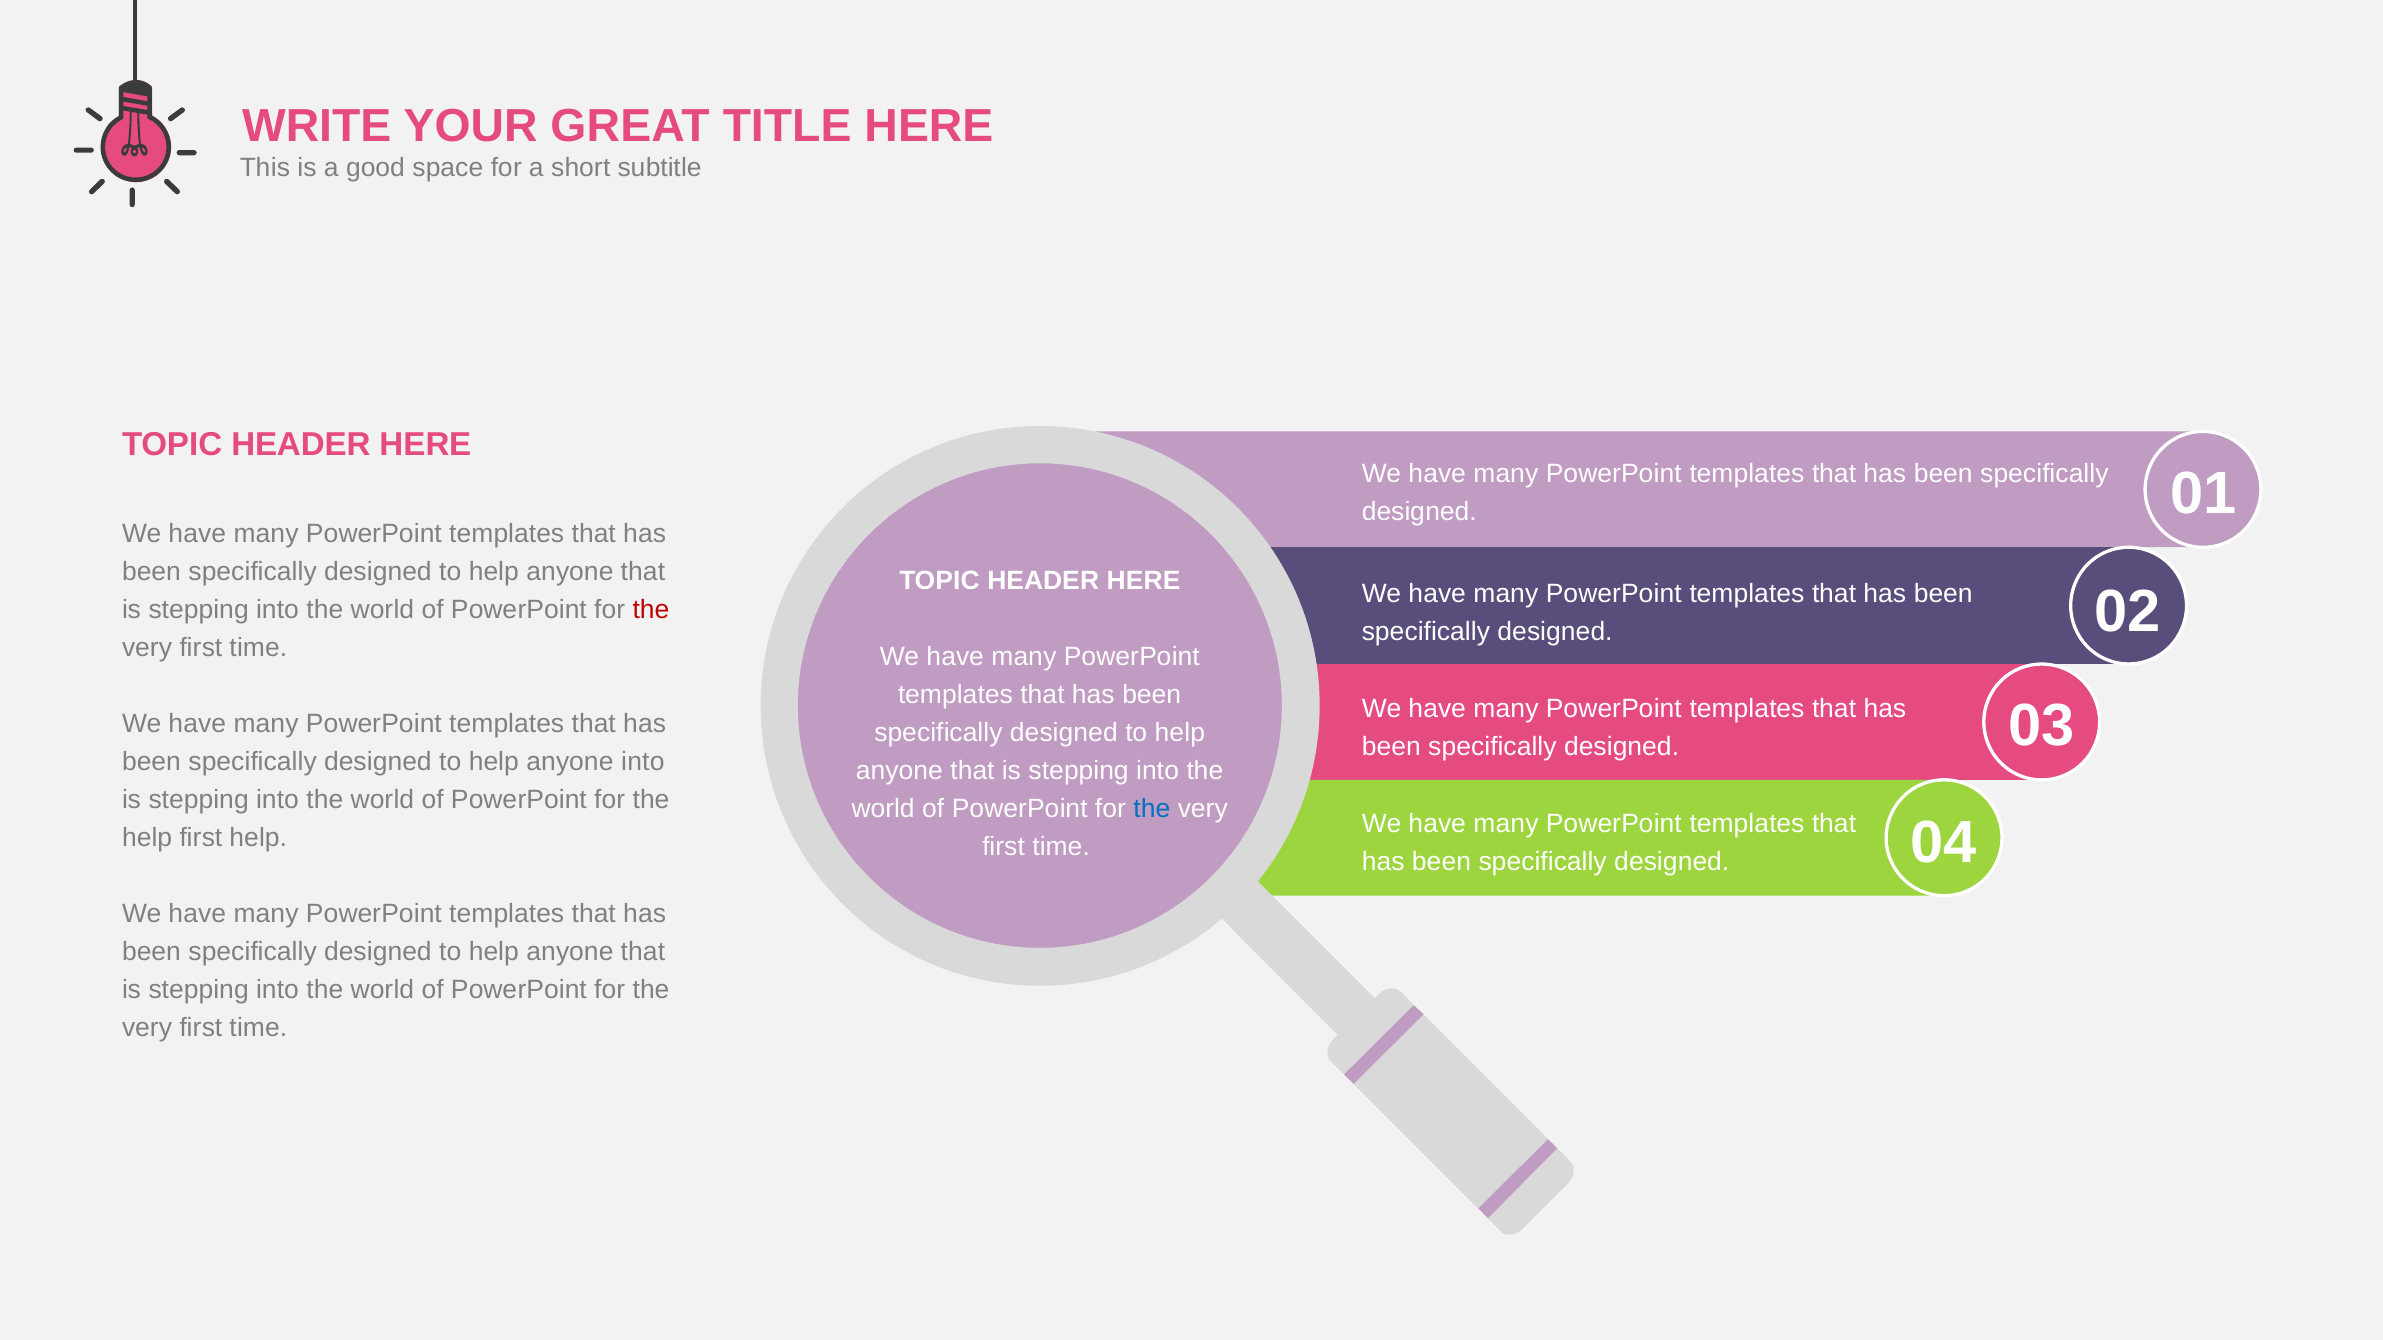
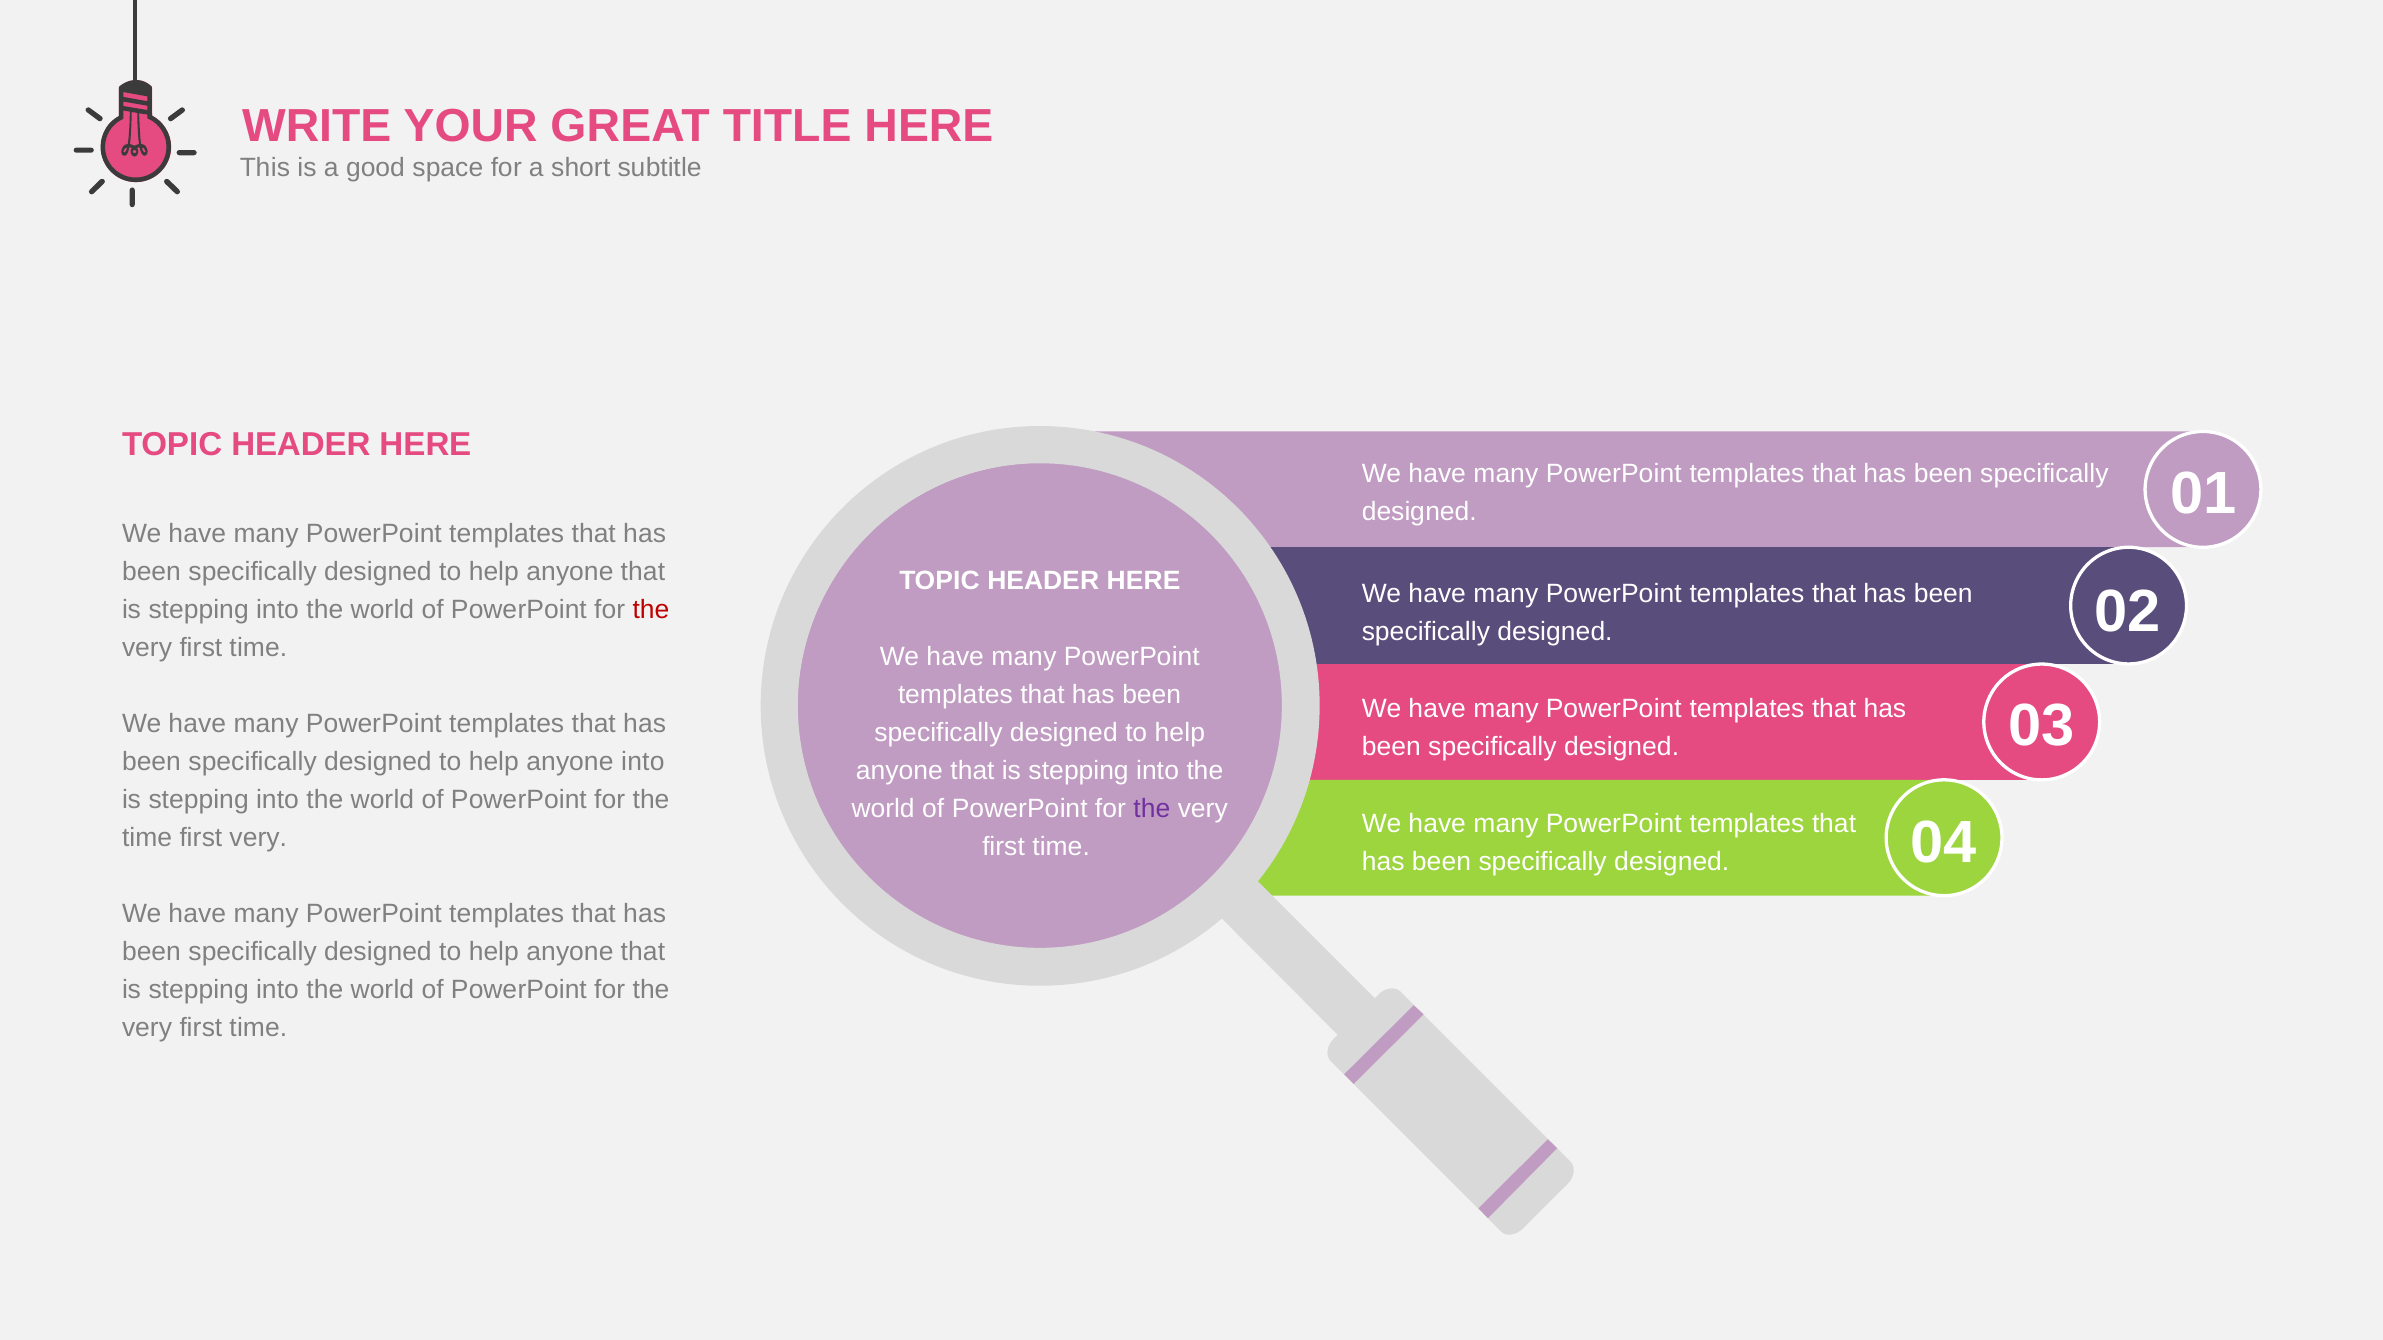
the at (1152, 808) colour: blue -> purple
help at (147, 837): help -> time
first help: help -> very
